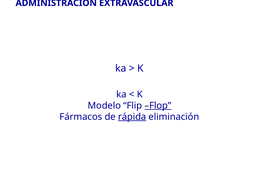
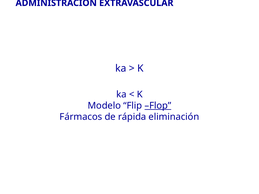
rápida underline: present -> none
